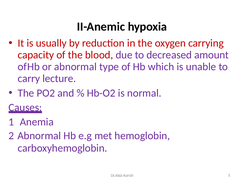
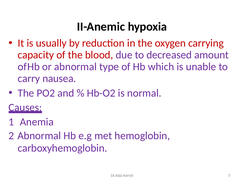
lecture: lecture -> nausea
